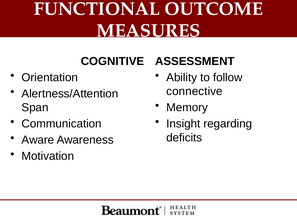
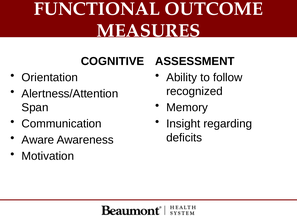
connective: connective -> recognized
